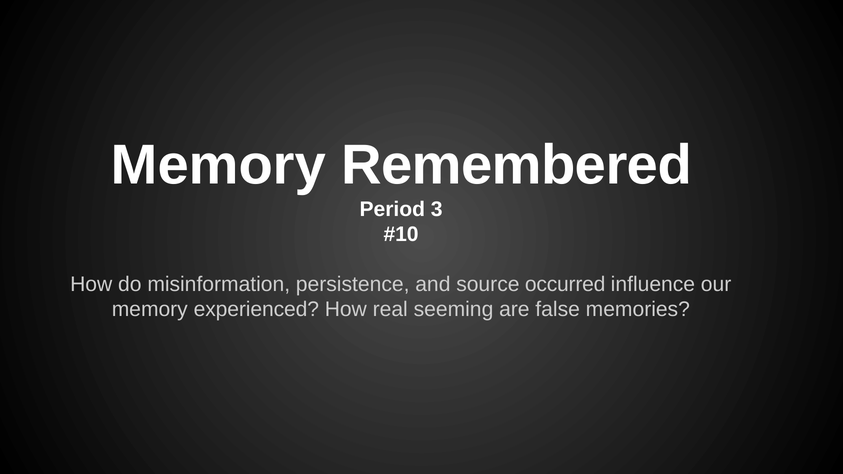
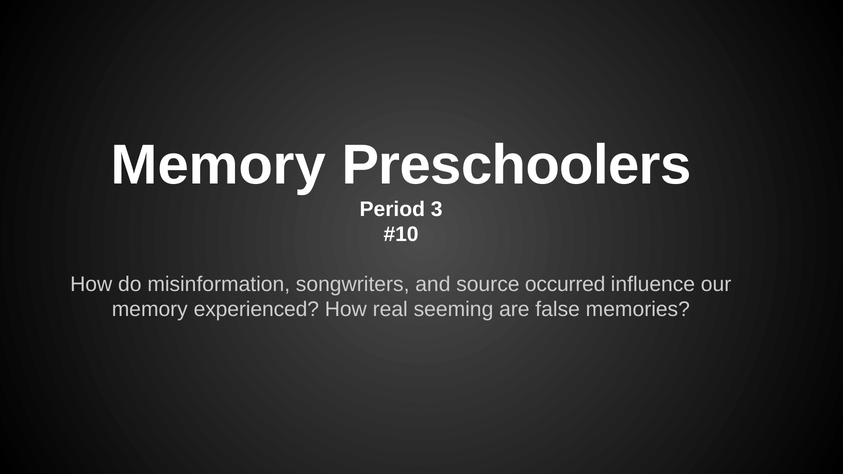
Remembered: Remembered -> Preschoolers
persistence: persistence -> songwriters
